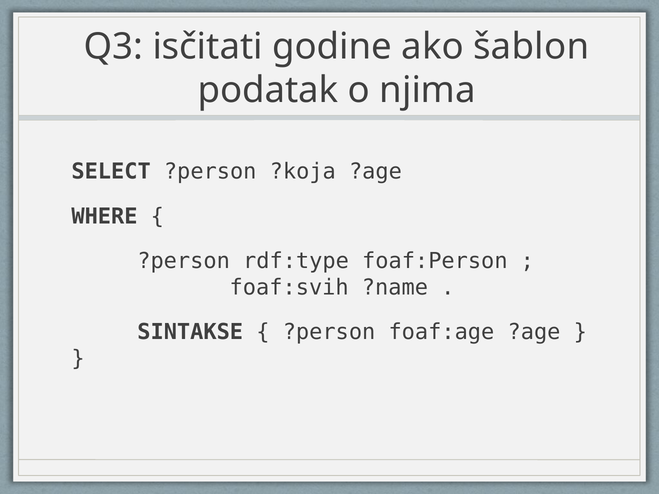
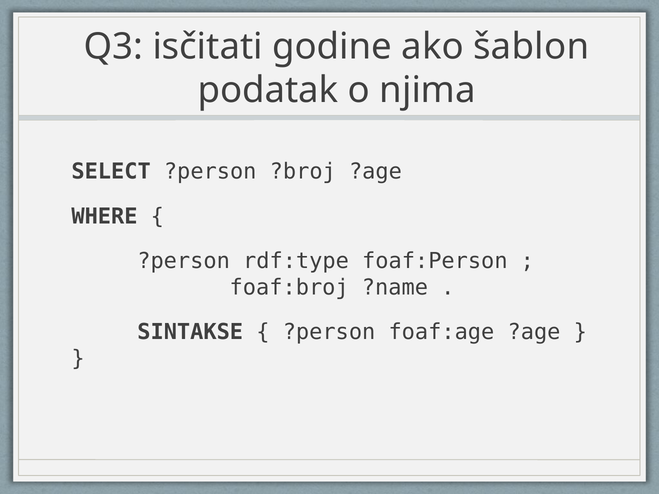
?koja: ?koja -> ?broj
foaf:svih: foaf:svih -> foaf:broj
